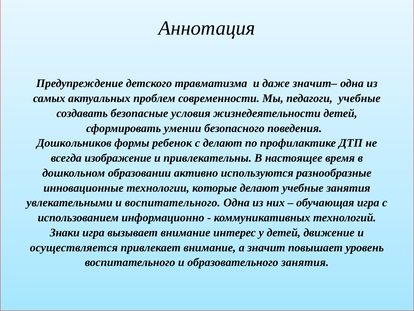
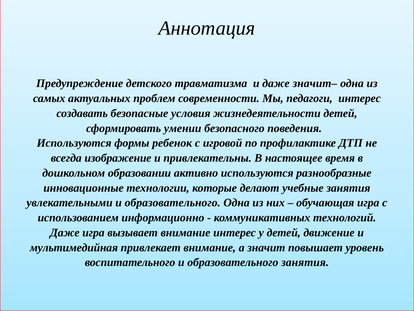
педагоги учебные: учебные -> интерес
Дошкольников at (74, 143): Дошкольников -> Используются
с делают: делают -> игровой
увлекательными и воспитательного: воспитательного -> образовательного
Знаки at (65, 232): Знаки -> Даже
осуществляется: осуществляется -> мультимедийная
